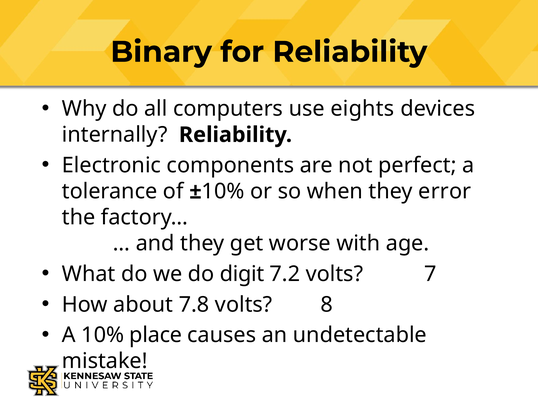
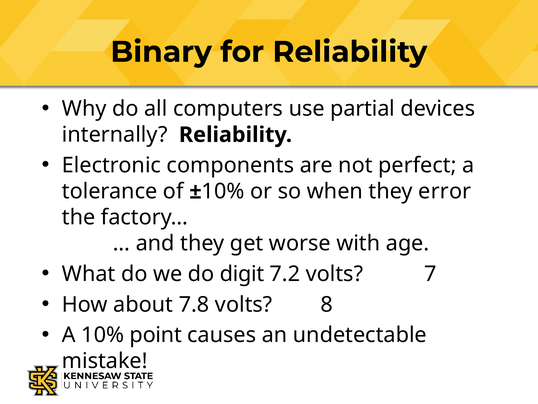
eights: eights -> partial
place: place -> point
